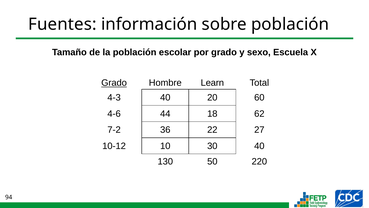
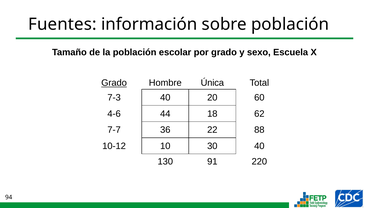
Learn: Learn -> Única
4-3: 4-3 -> 7-3
7-2: 7-2 -> 7-7
27: 27 -> 88
50: 50 -> 91
